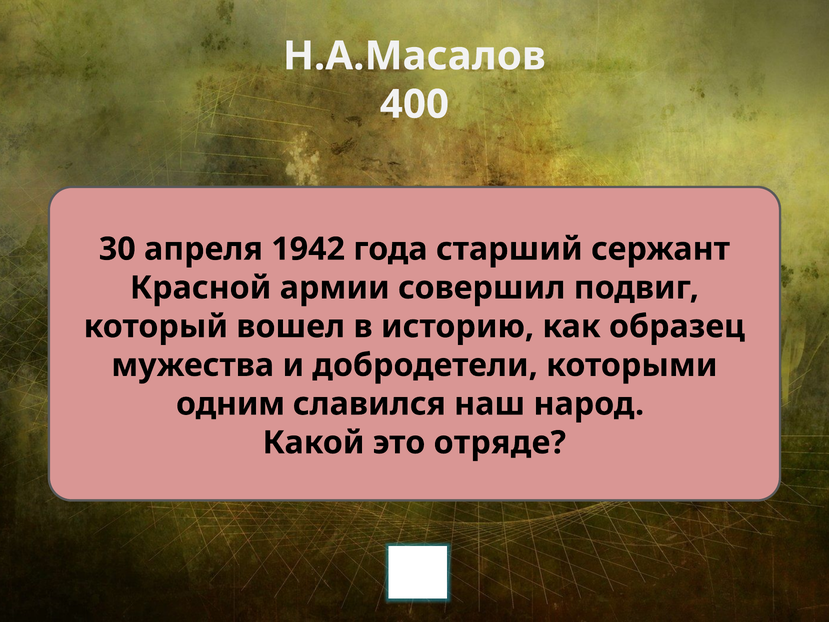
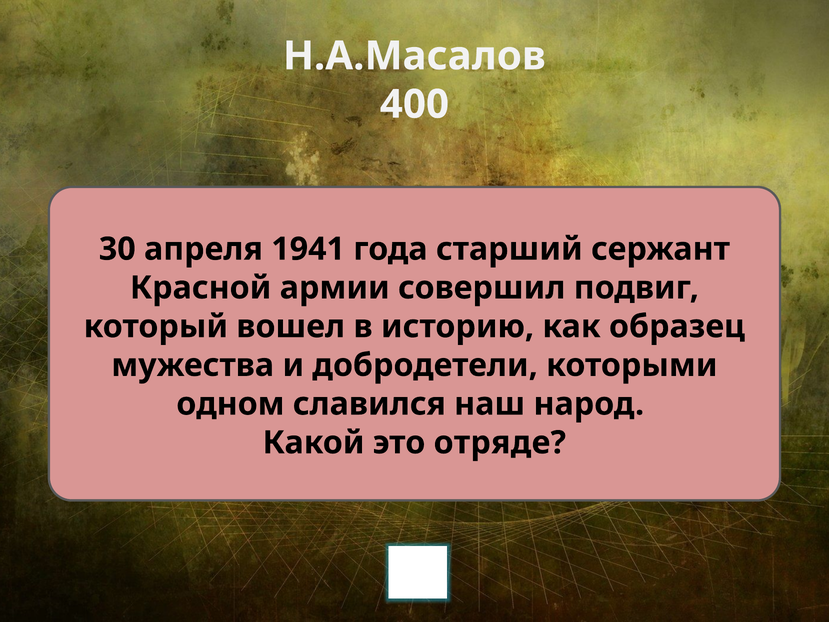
1942: 1942 -> 1941
одним: одним -> одном
